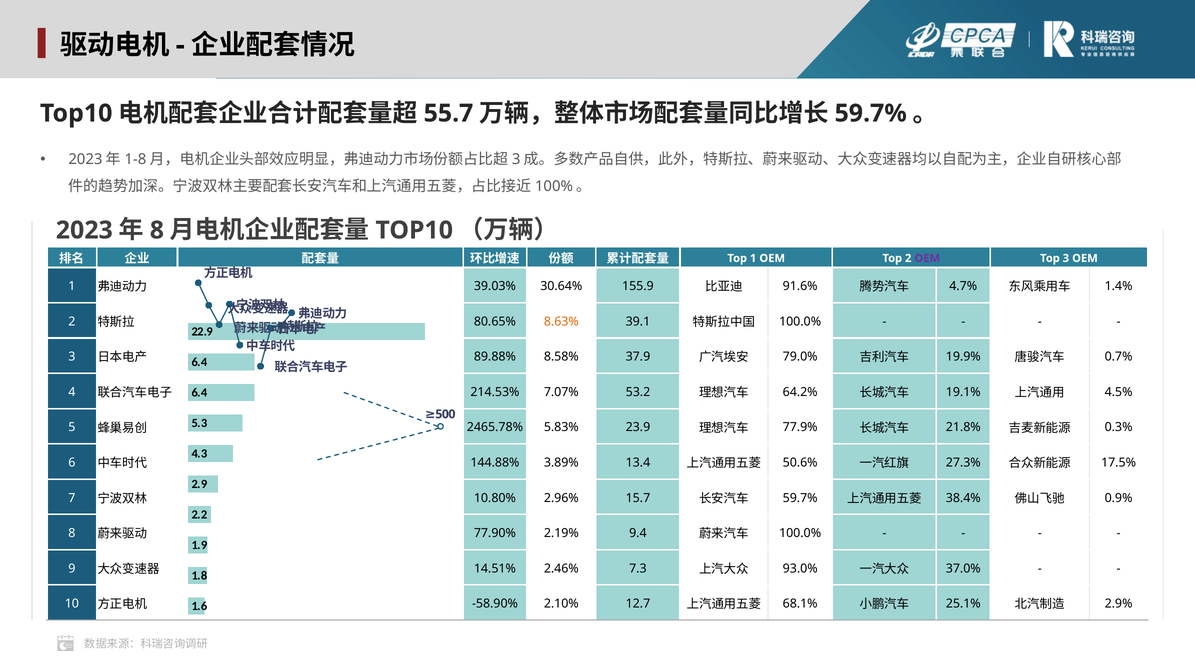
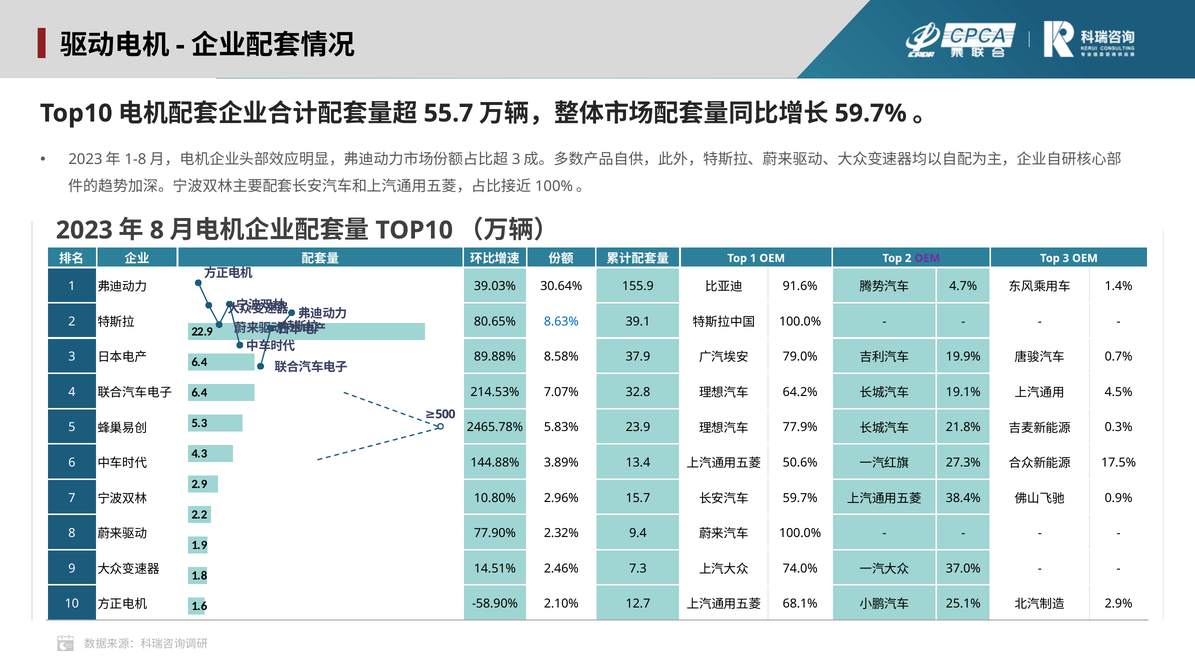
8.63% colour: orange -> blue
53.2: 53.2 -> 32.8
2.19%: 2.19% -> 2.32%
93.0%: 93.0% -> 74.0%
